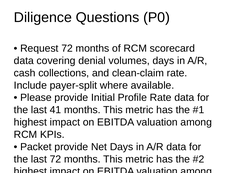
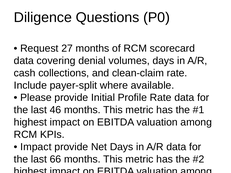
Request 72: 72 -> 27
41: 41 -> 46
Packet at (36, 147): Packet -> Impact
last 72: 72 -> 66
